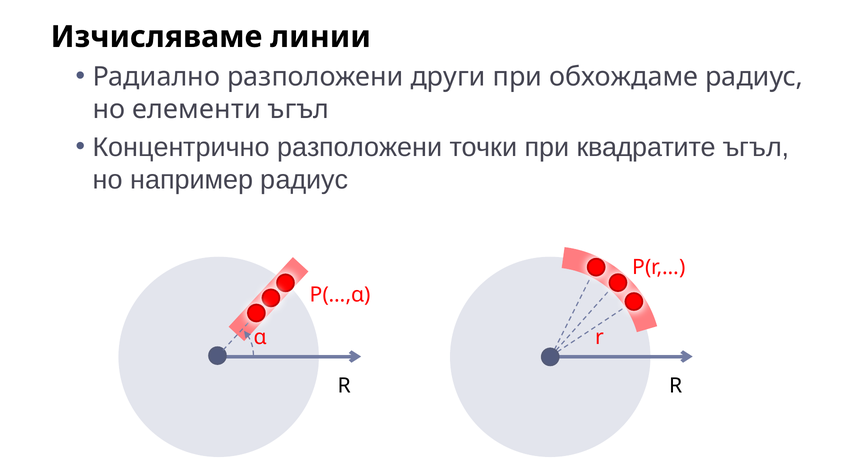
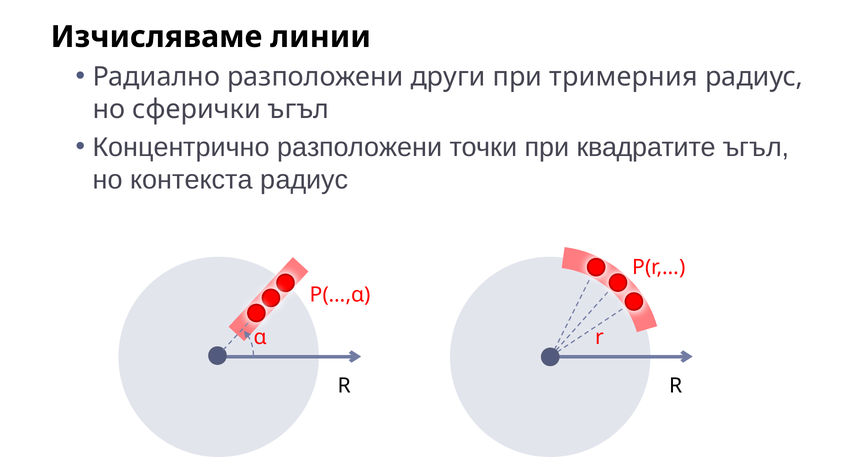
обхождаме: обхождаме -> тримерния
елементи: елементи -> сферички
например: например -> контекста
